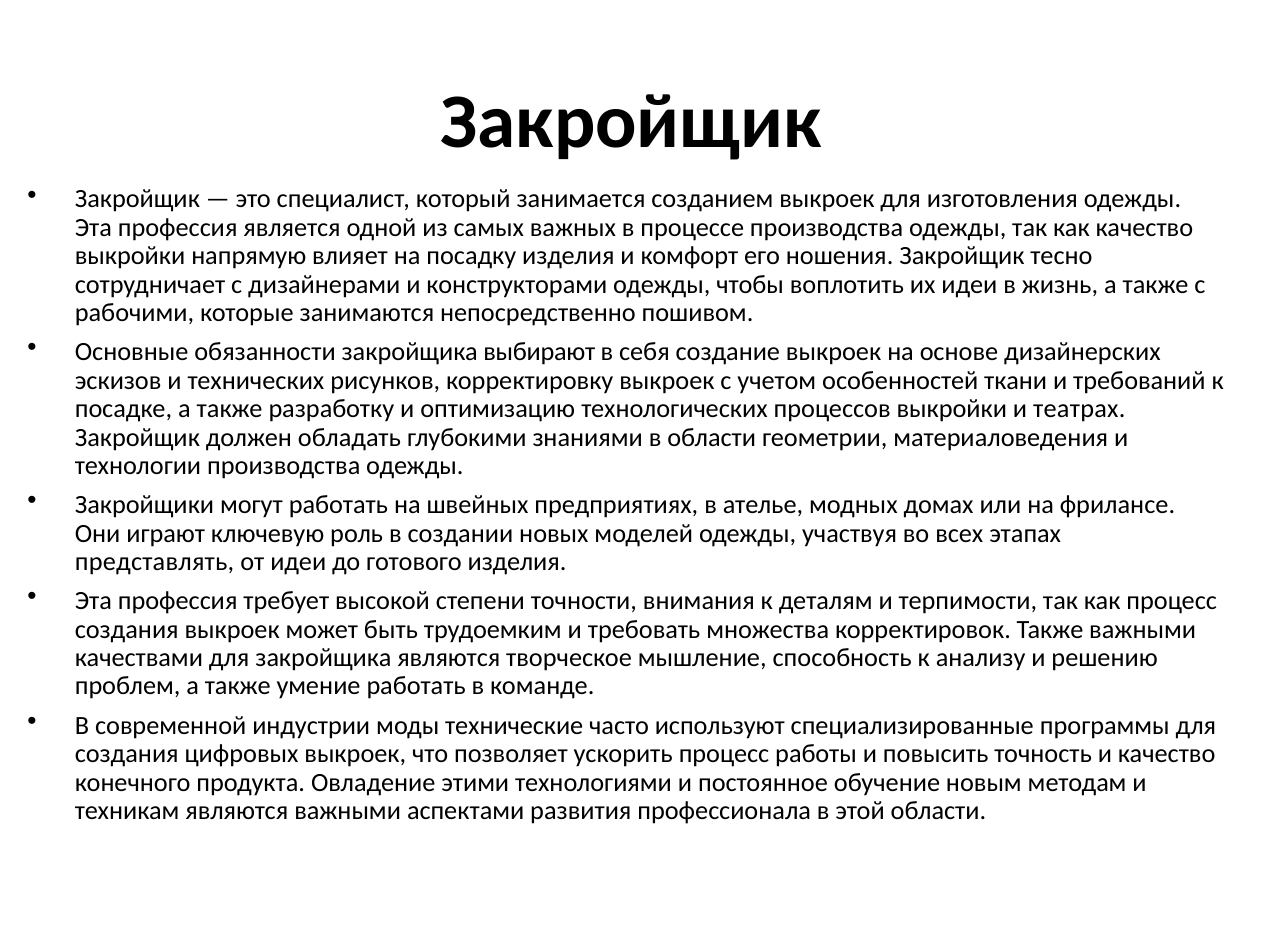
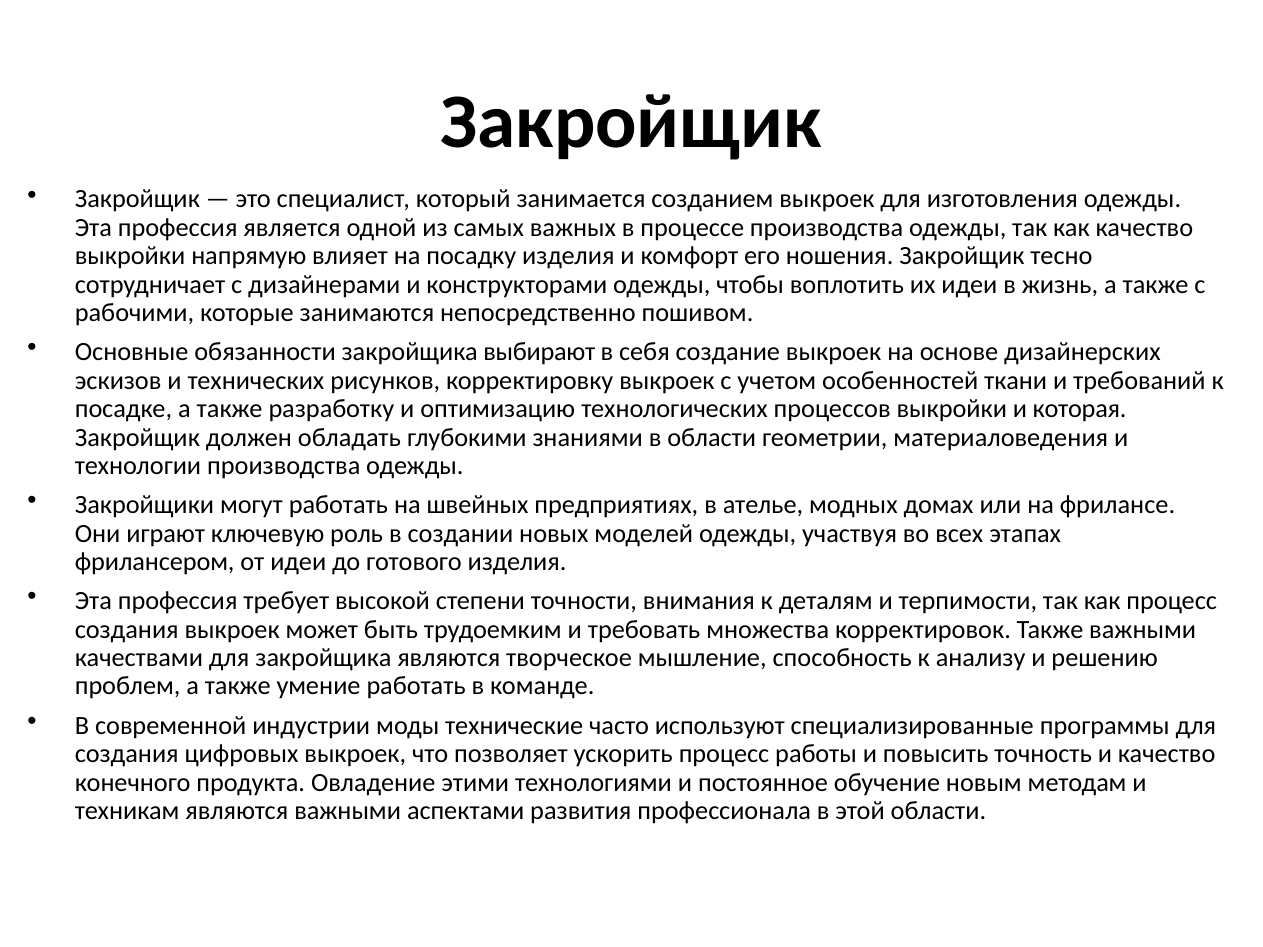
театрах: театрах -> которая
представлять: представлять -> фрилансером
